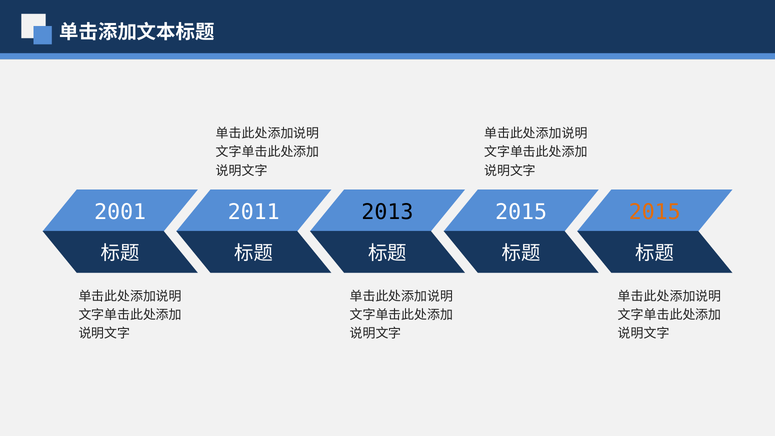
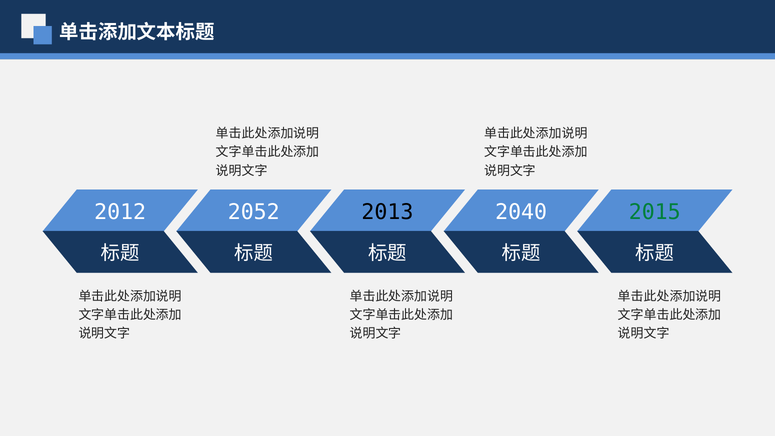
2001: 2001 -> 2012
2011: 2011 -> 2052
2015 at (521, 212): 2015 -> 2040
2015 at (655, 212) colour: orange -> green
